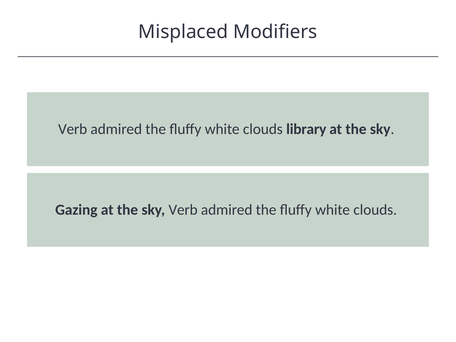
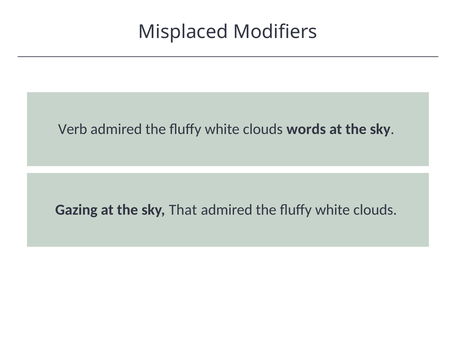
library: library -> words
sky Verb: Verb -> That
